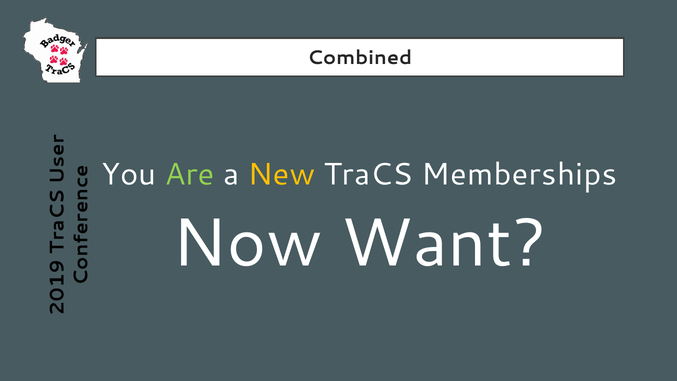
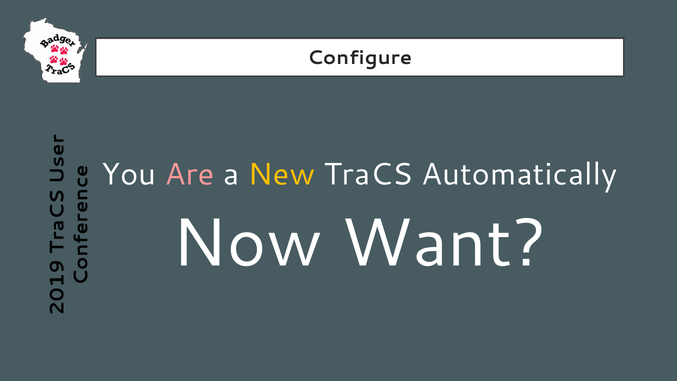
Combined: Combined -> Configure
Are colour: light green -> pink
Memberships: Memberships -> Automatically
